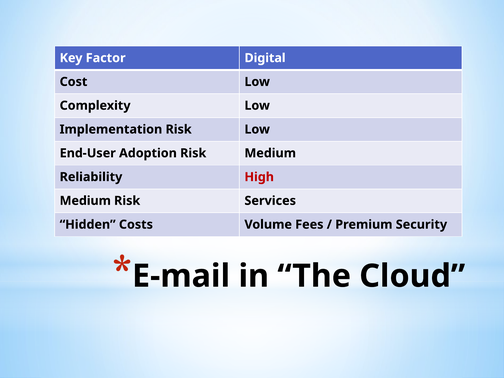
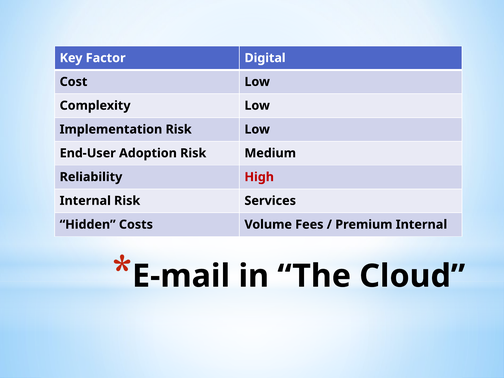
Medium at (85, 201): Medium -> Internal
Premium Security: Security -> Internal
